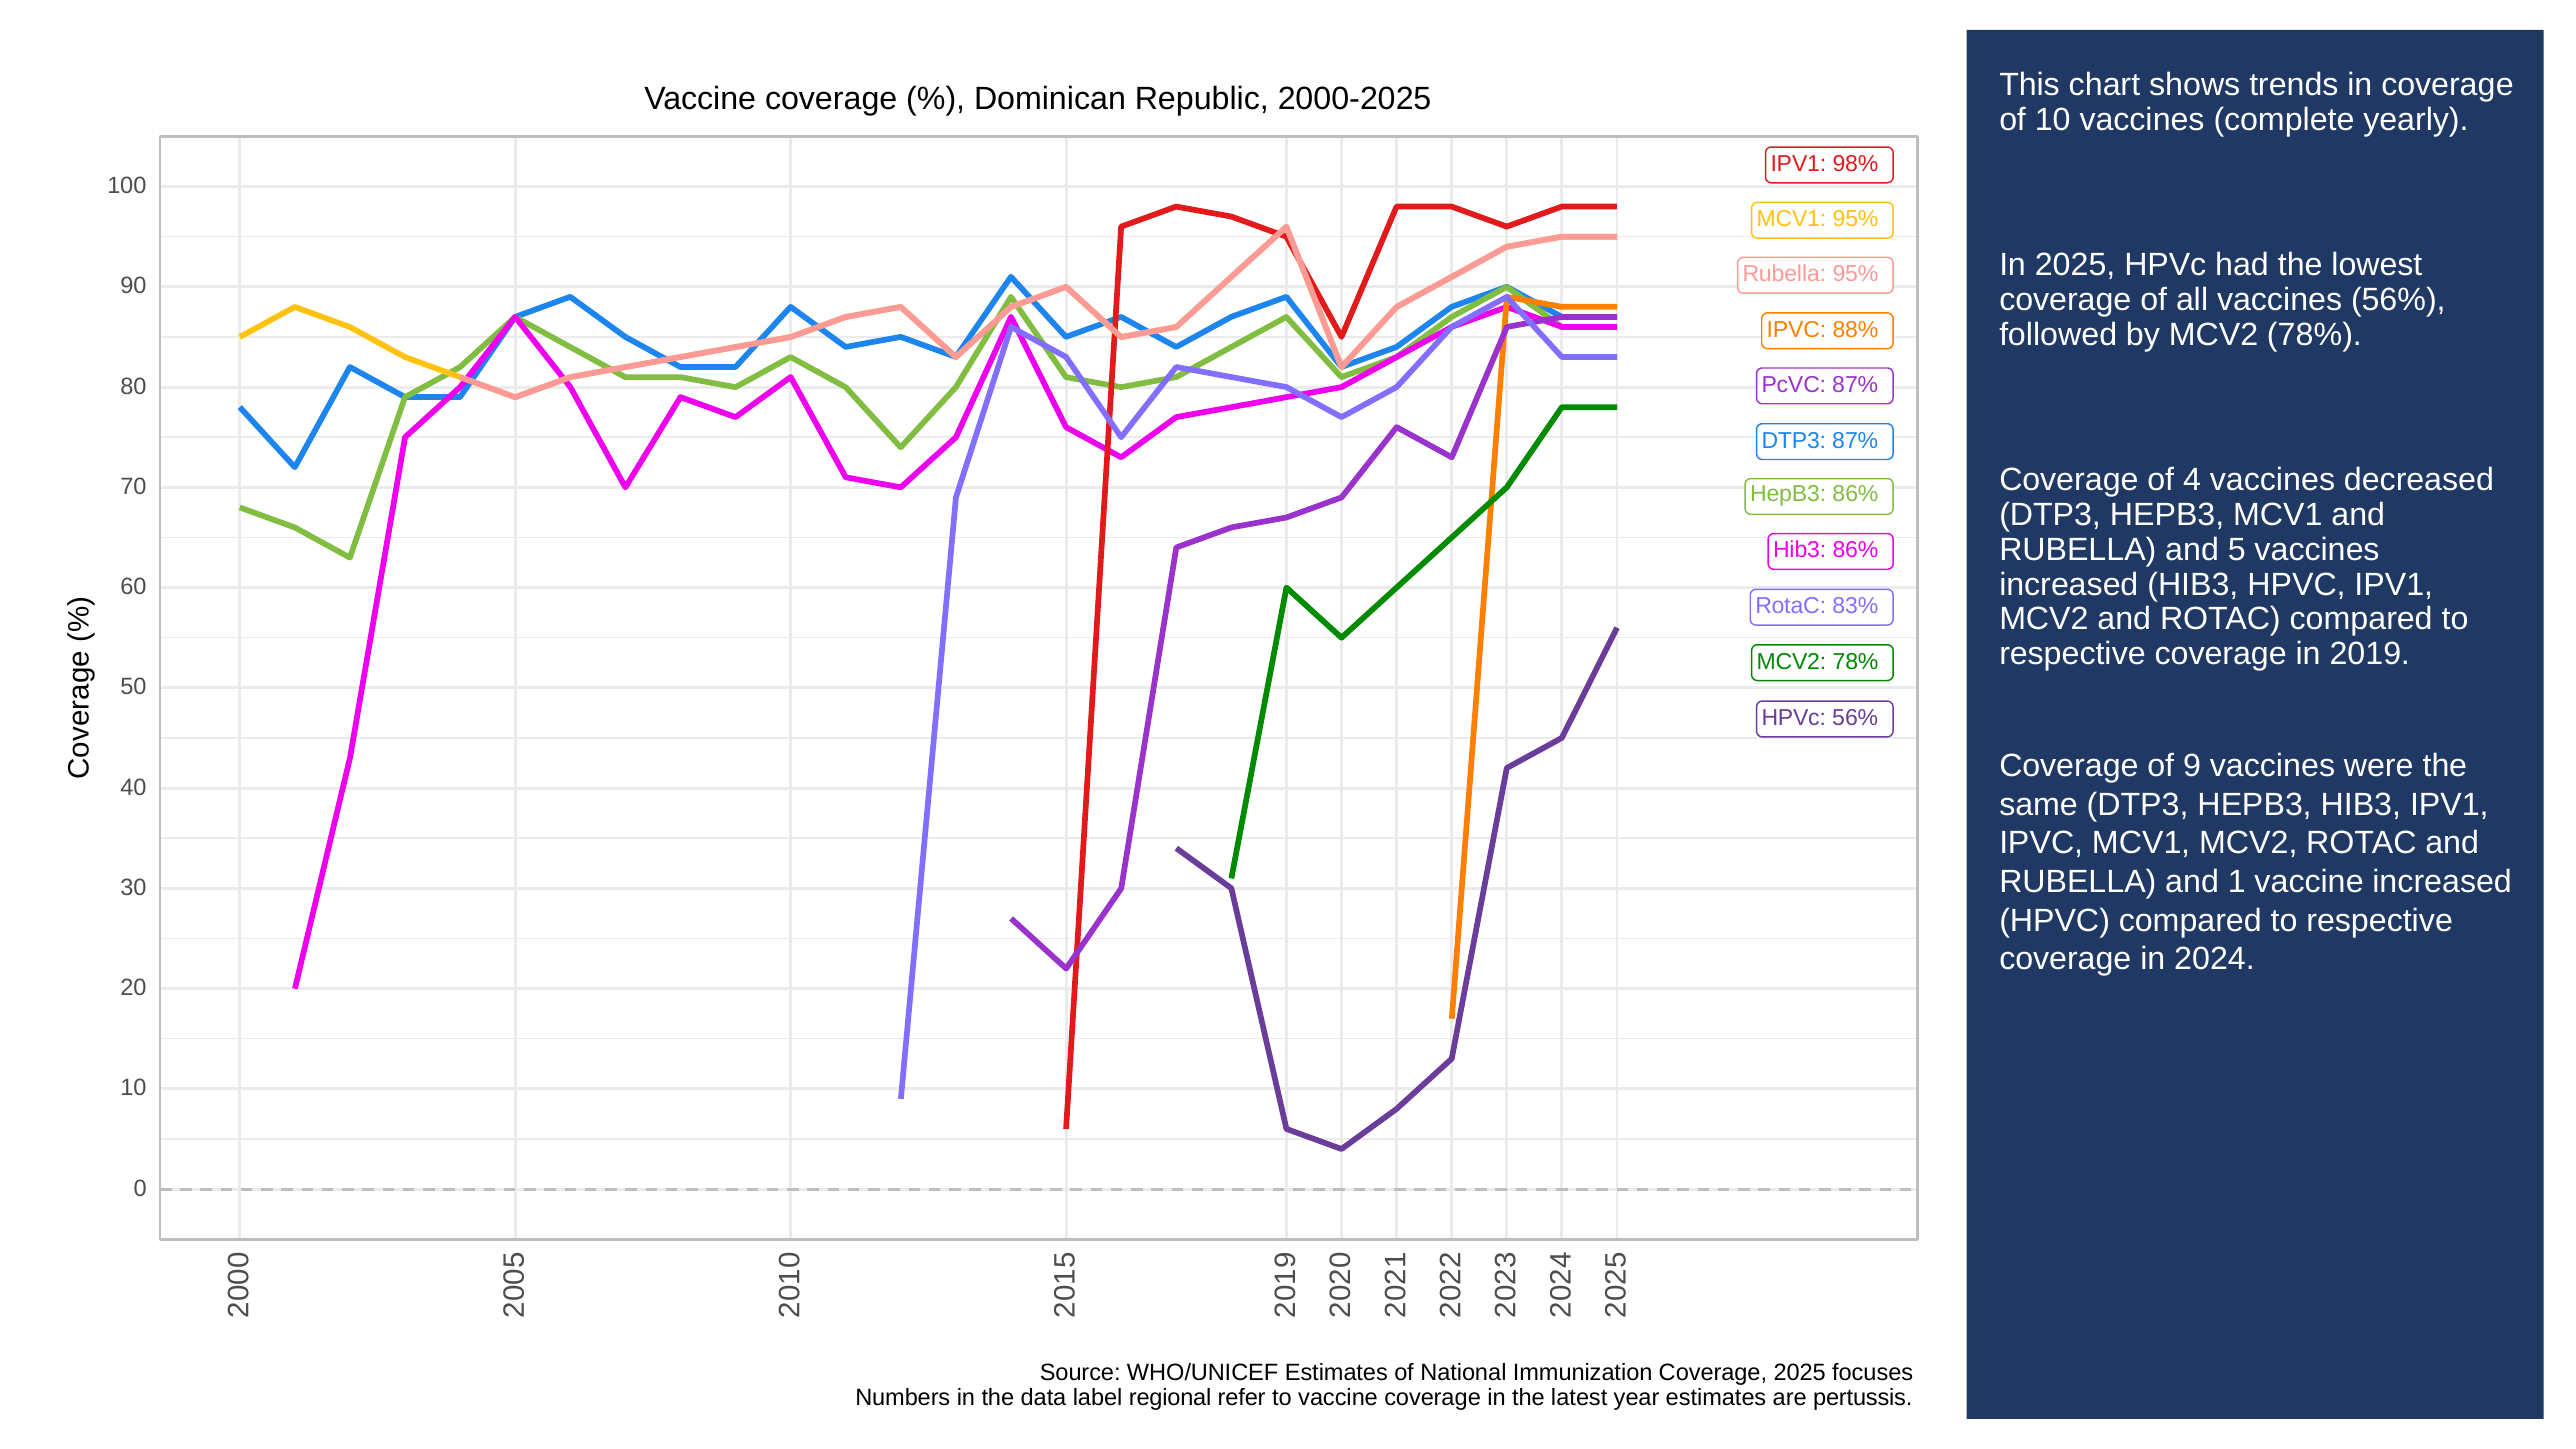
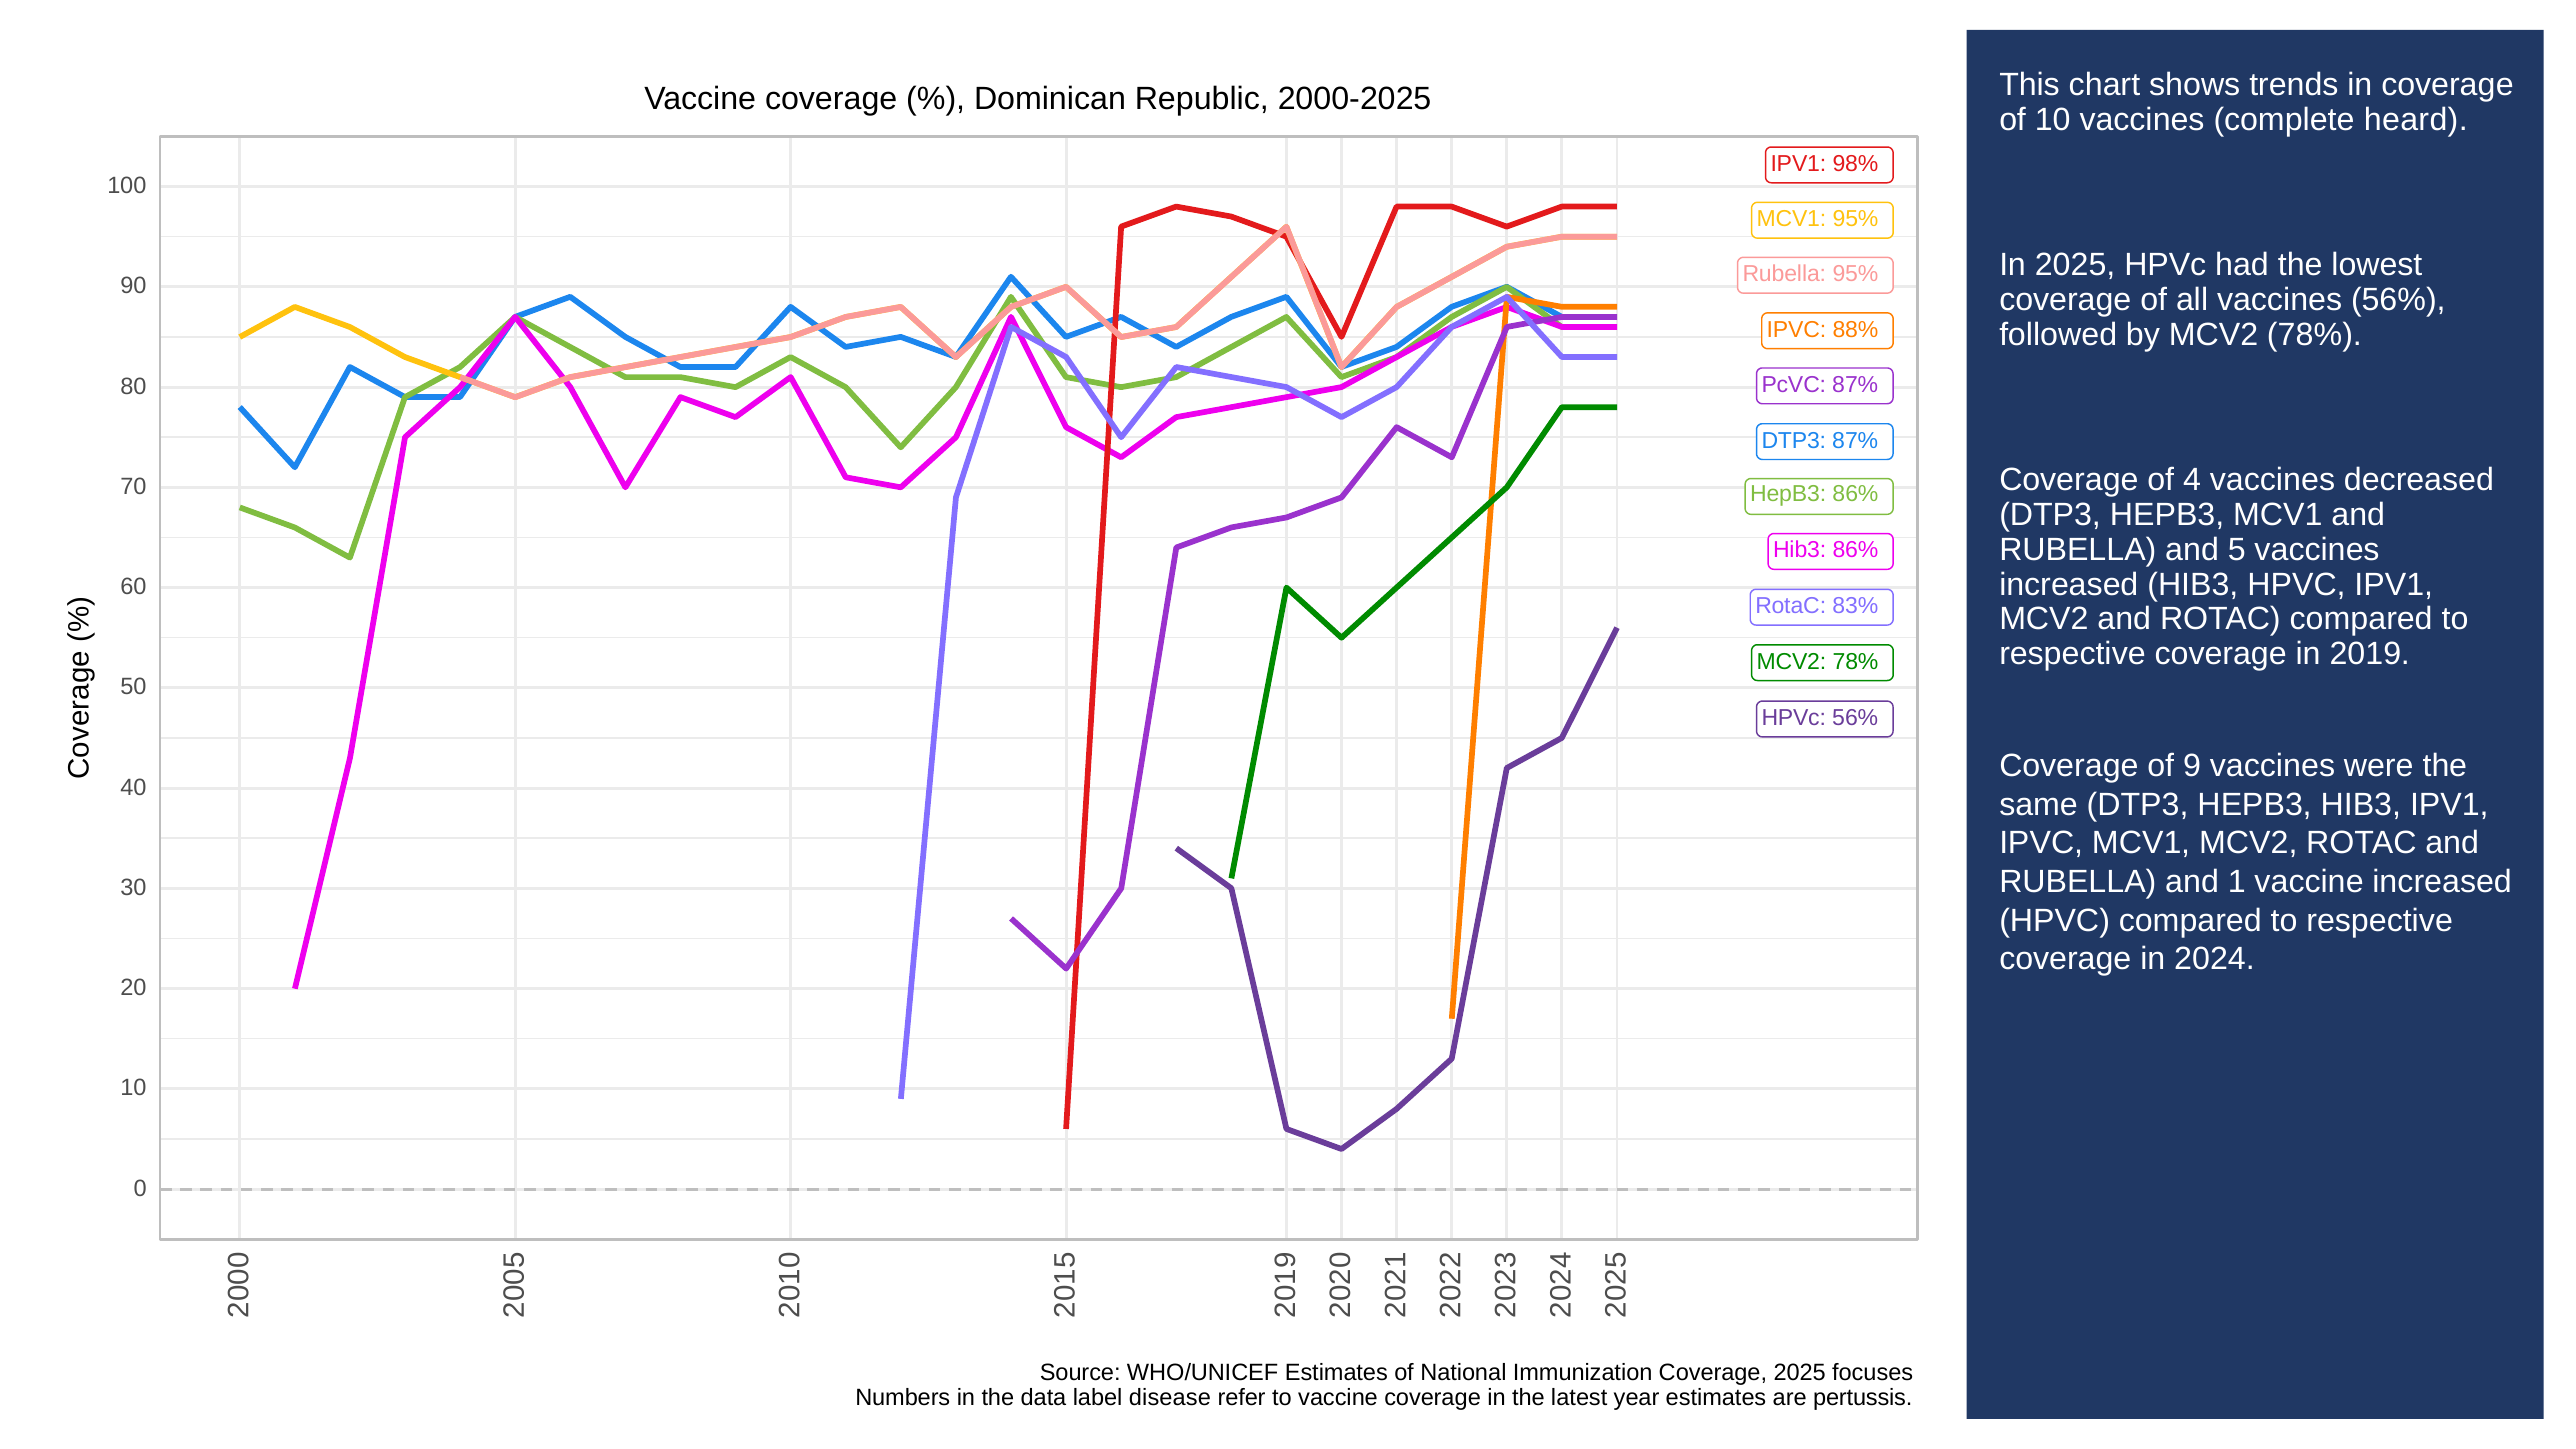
yearly: yearly -> heard
regional: regional -> disease
